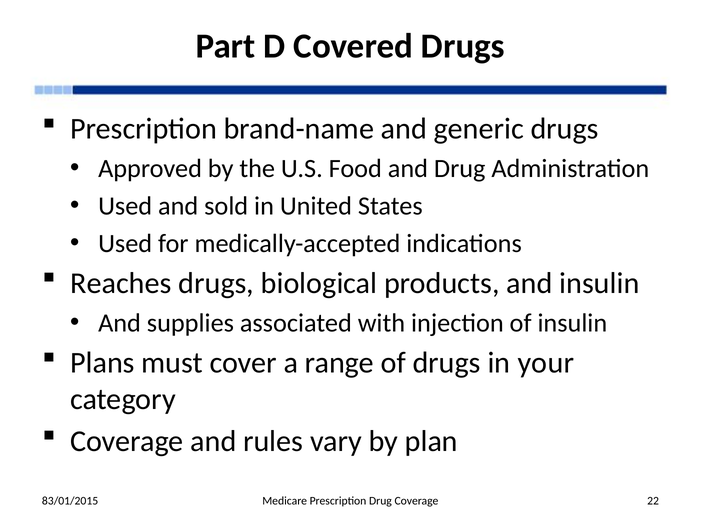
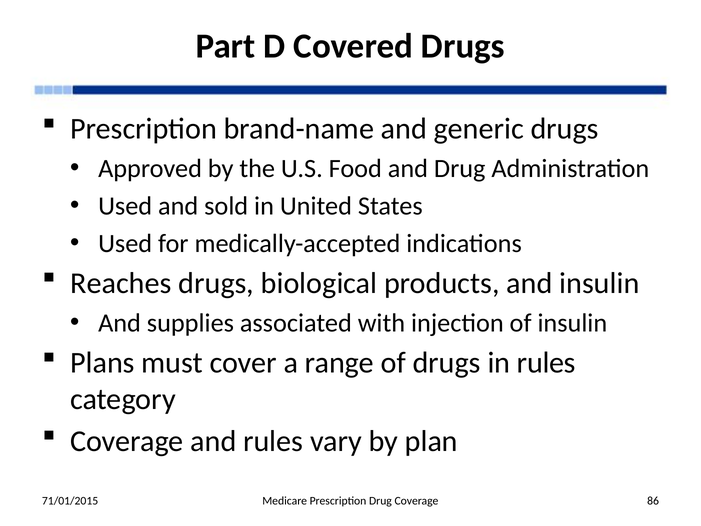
in your: your -> rules
83/01/2015: 83/01/2015 -> 71/01/2015
22: 22 -> 86
